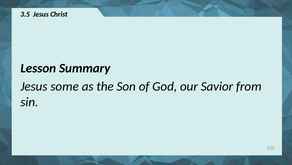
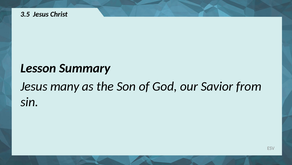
some: some -> many
